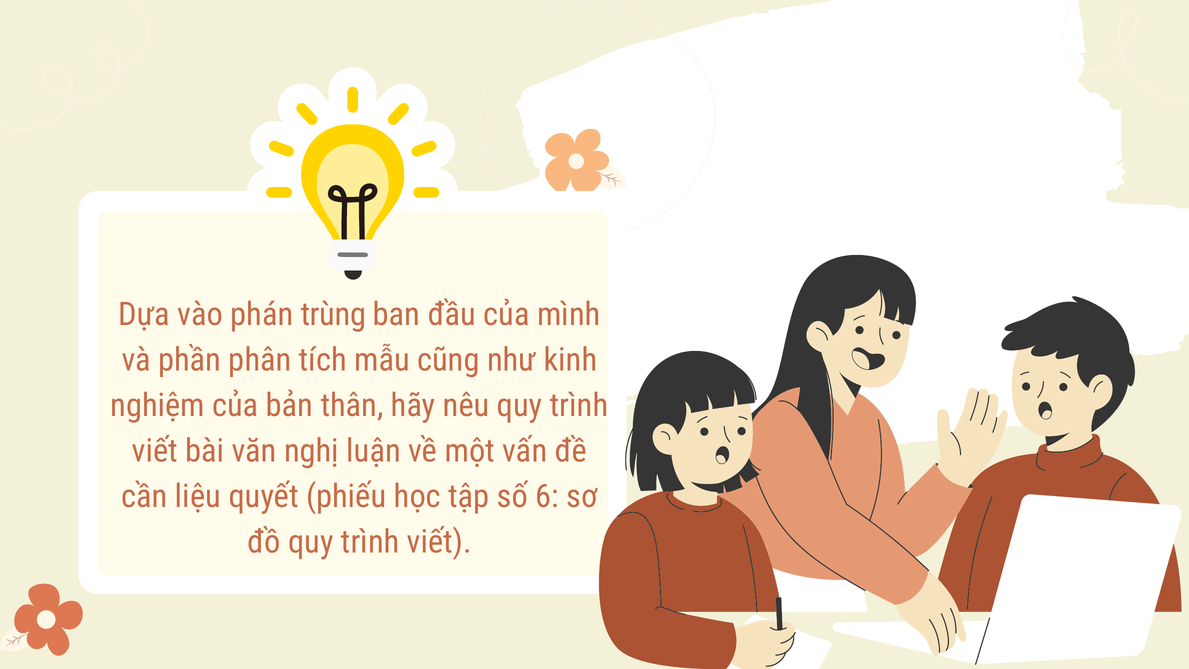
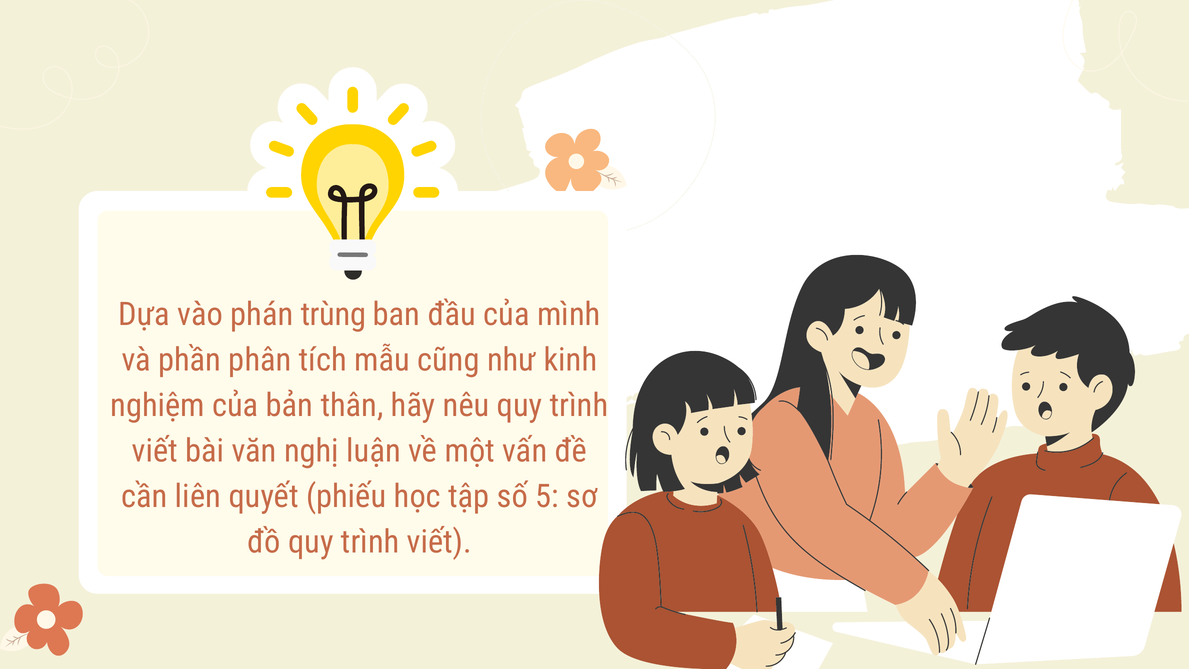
liệu: liệu -> liên
6: 6 -> 5
